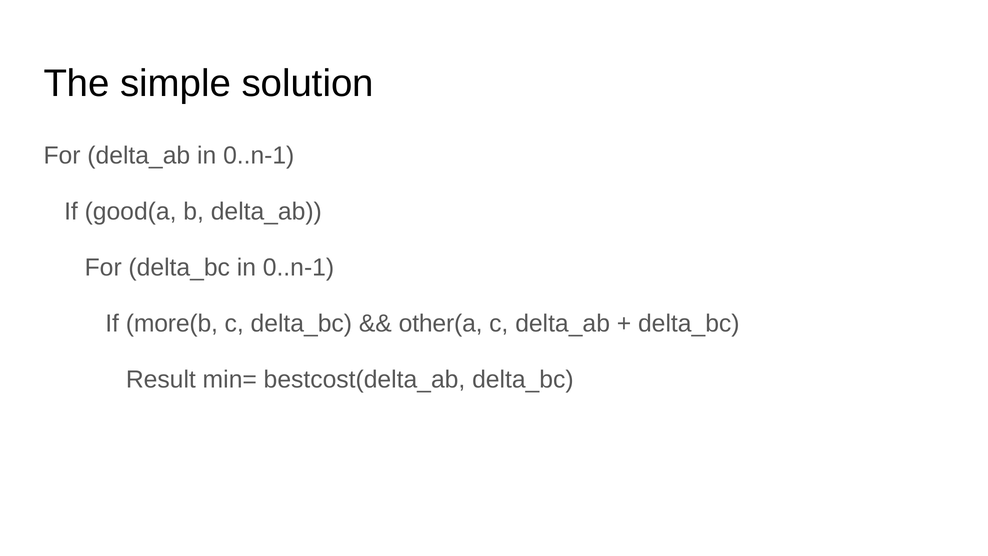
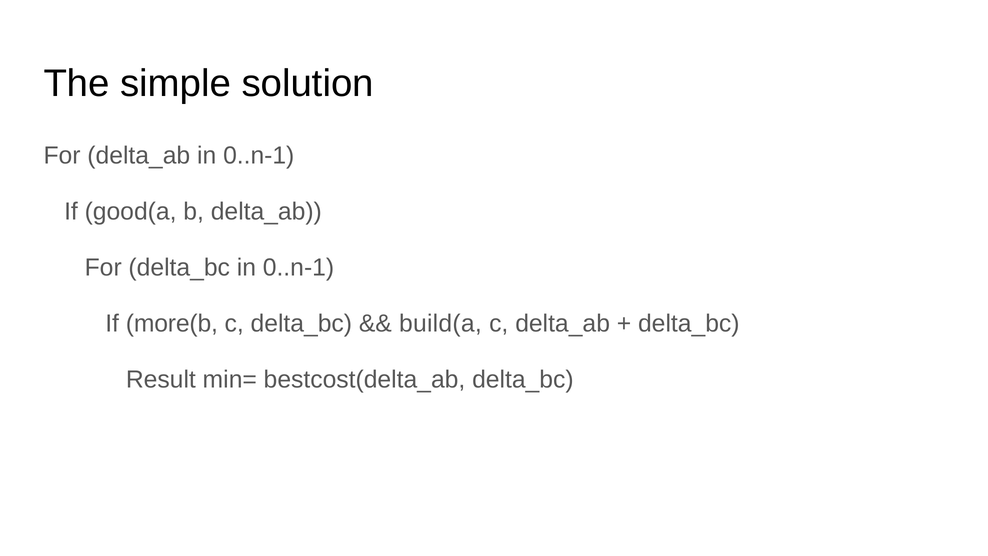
other(a: other(a -> build(a
